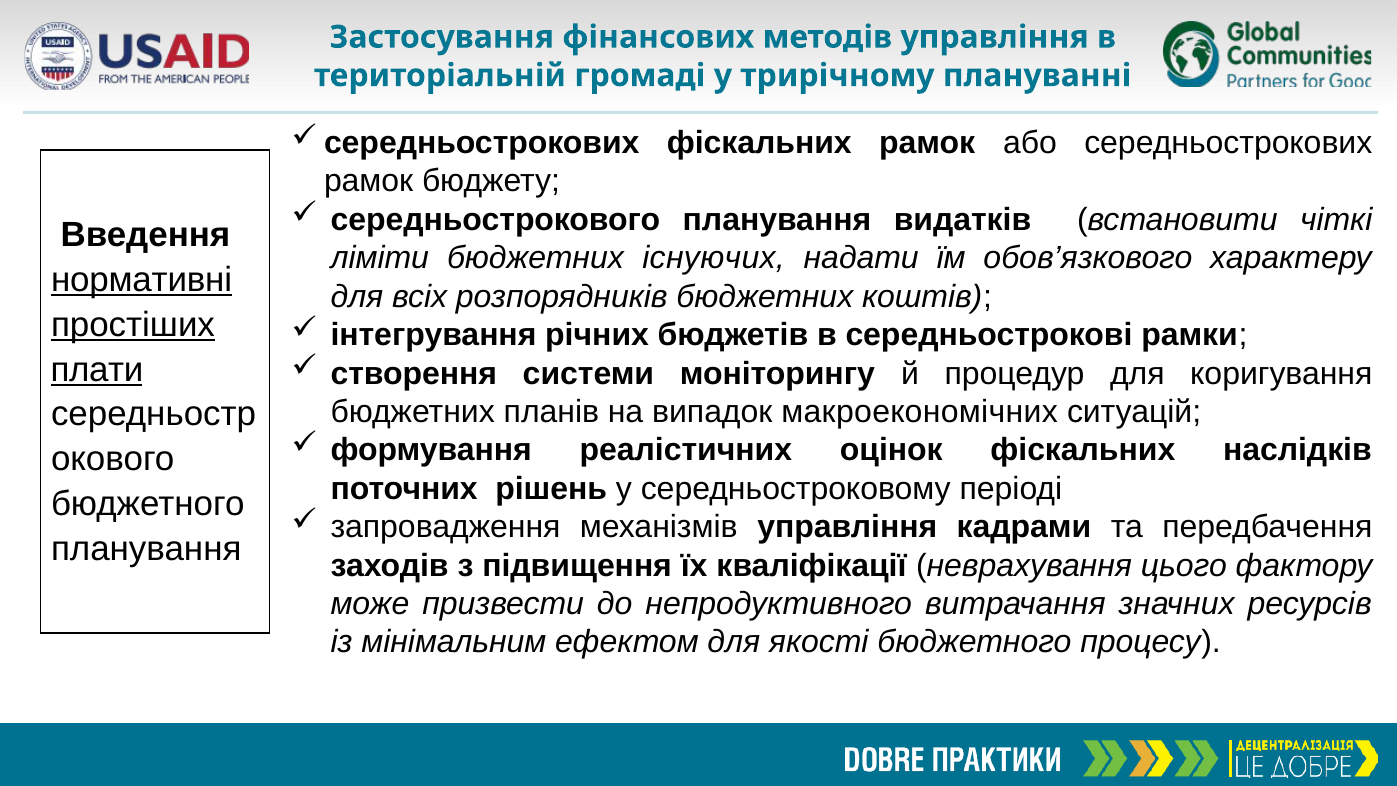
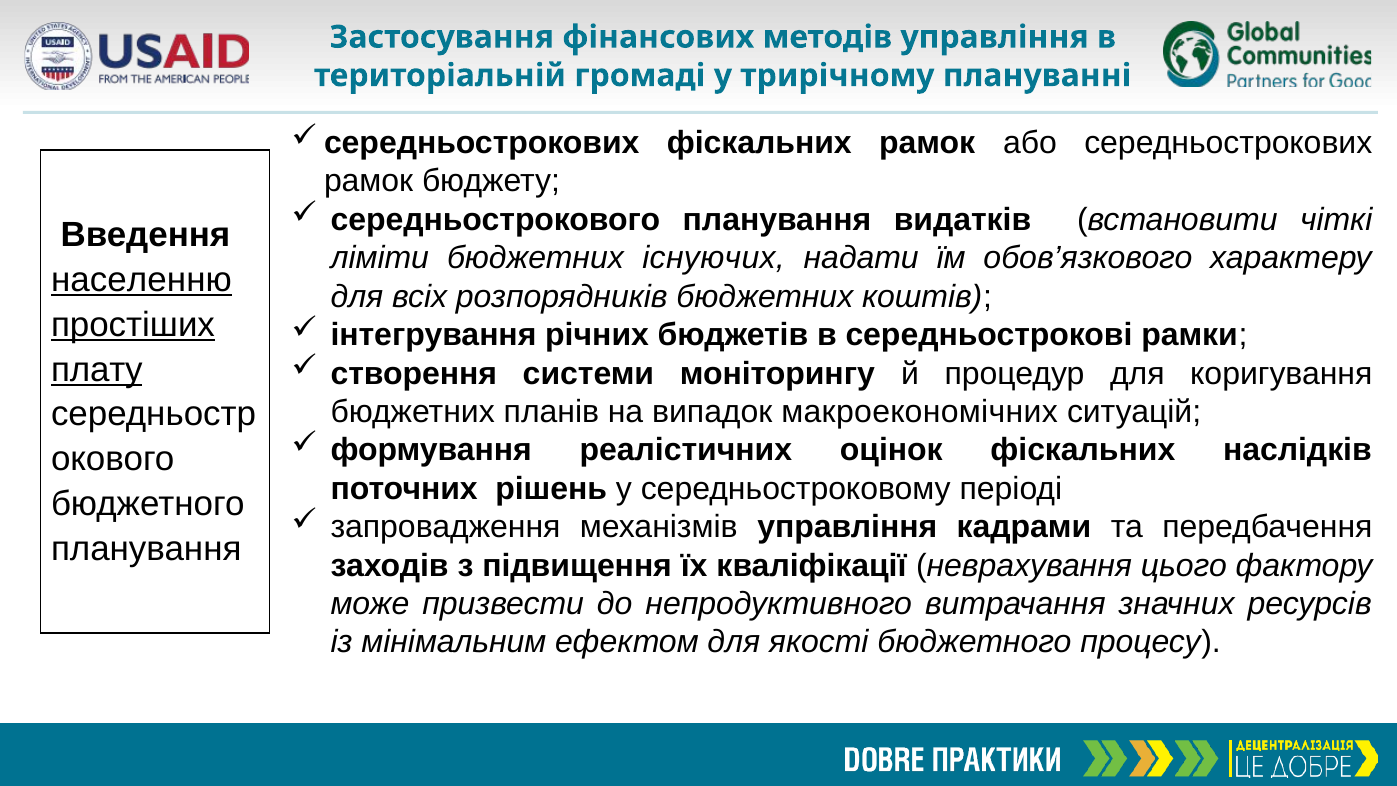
нормативні: нормативні -> населенню
плати: плати -> плату
